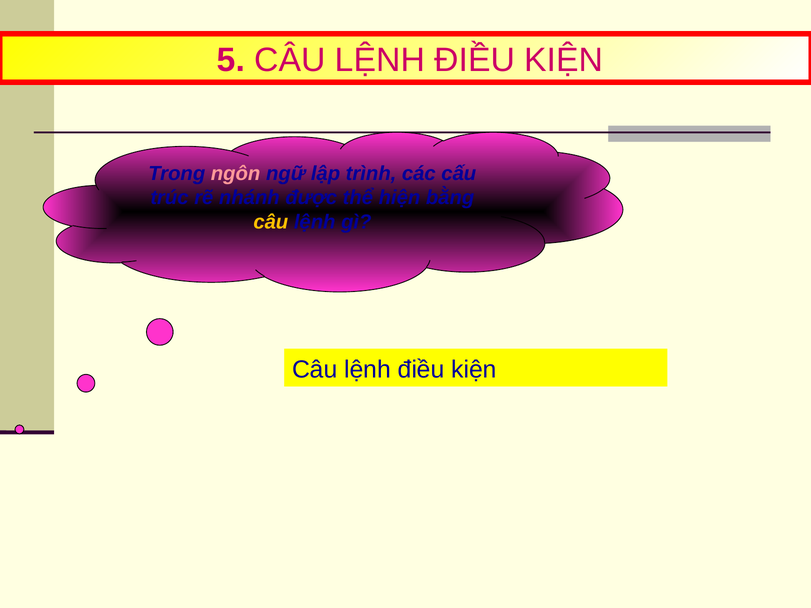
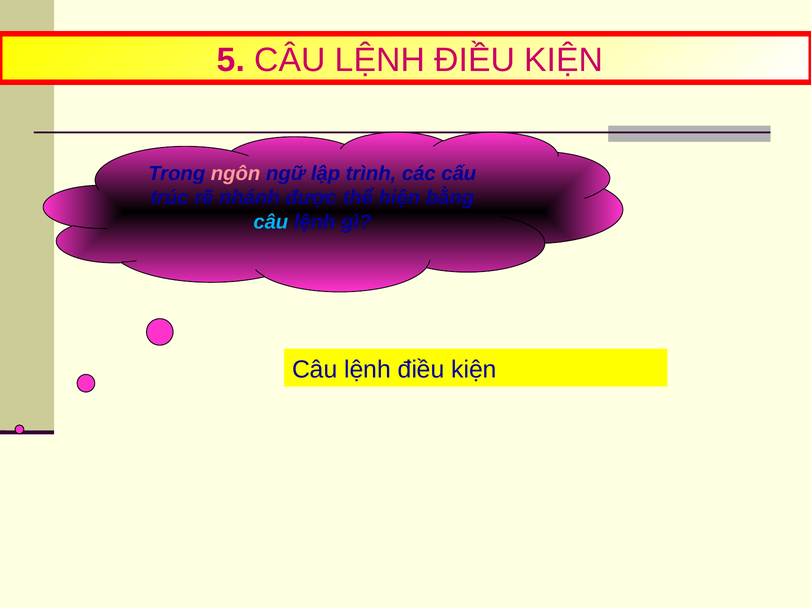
câu at (271, 222) colour: yellow -> light blue
